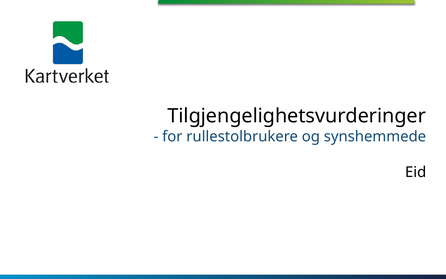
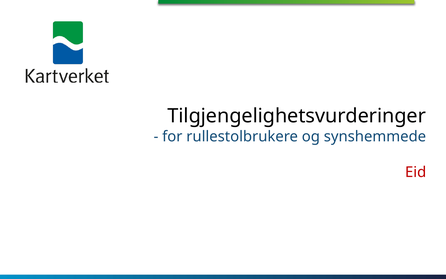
Eid colour: black -> red
